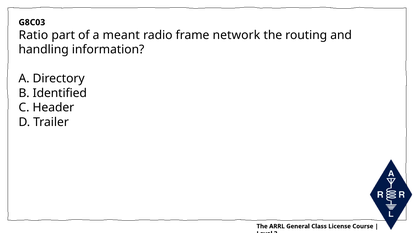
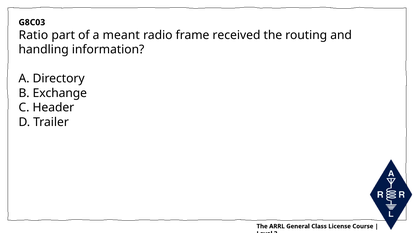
network: network -> received
Identified: Identified -> Exchange
